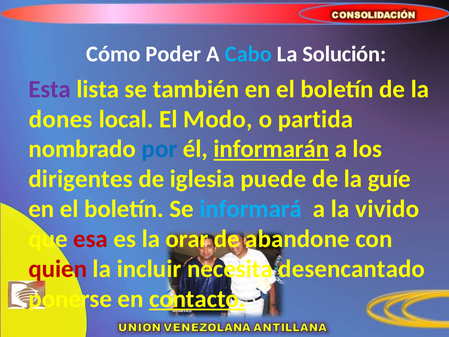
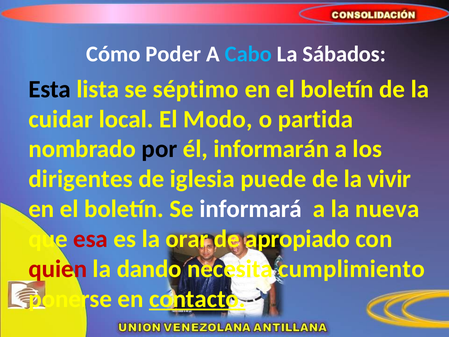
Solución: Solución -> Sábados
Esta colour: purple -> black
también: también -> séptimo
dones: dones -> cuidar
por colour: blue -> black
informarán underline: present -> none
guíe: guíe -> vivir
informará colour: light blue -> white
vivido: vivido -> nueva
abandone: abandone -> apropiado
incluir: incluir -> dando
desencantado: desencantado -> cumplimiento
